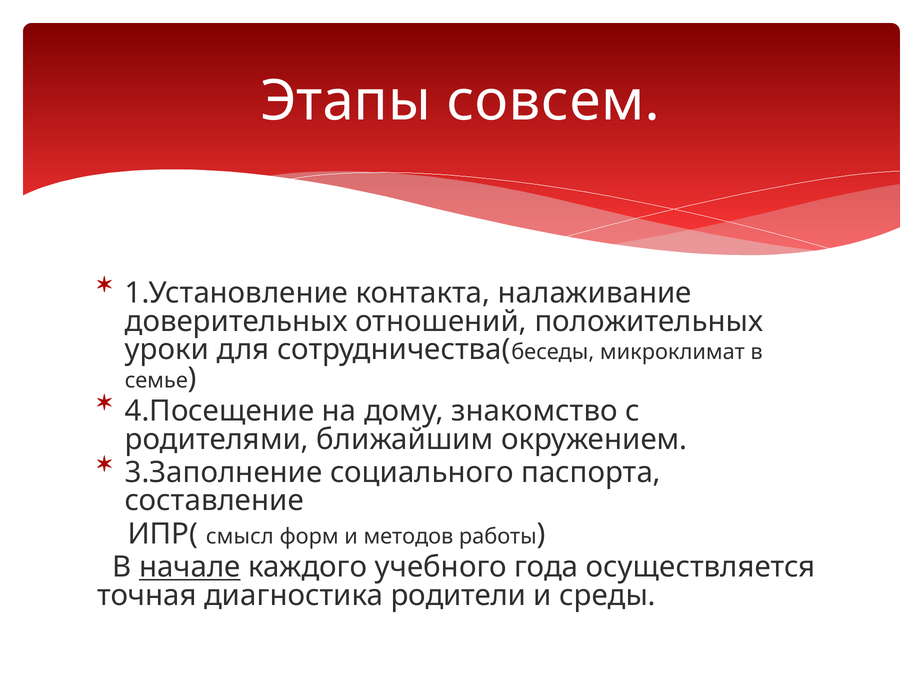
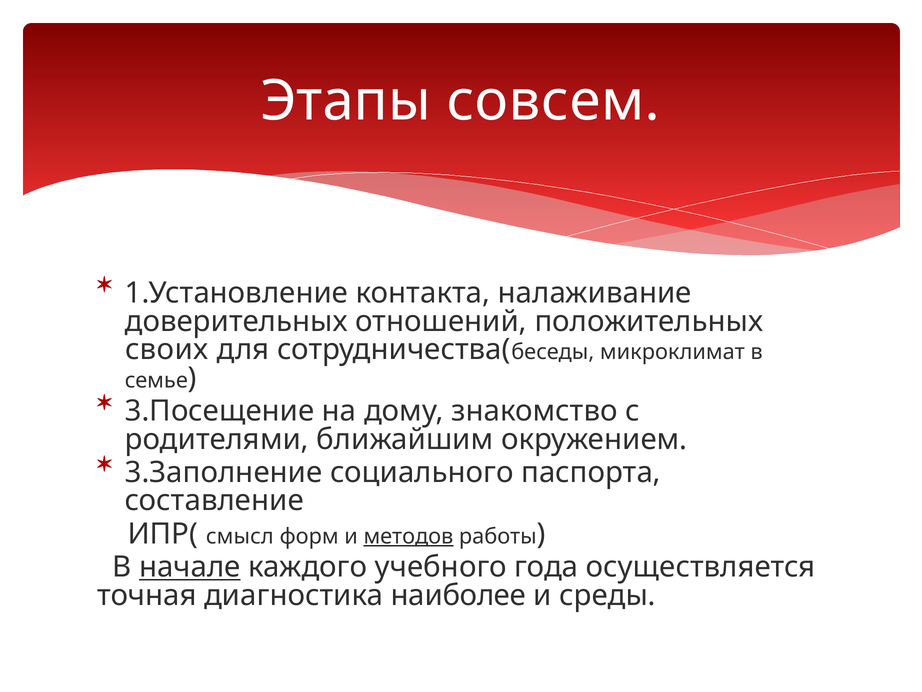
уроки: уроки -> своих
4.Посещение: 4.Посещение -> 3.Посещение
методов underline: none -> present
родители: родители -> наиболее
